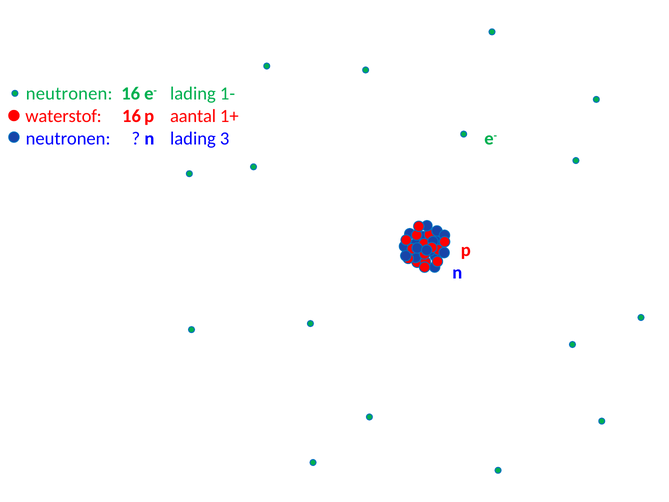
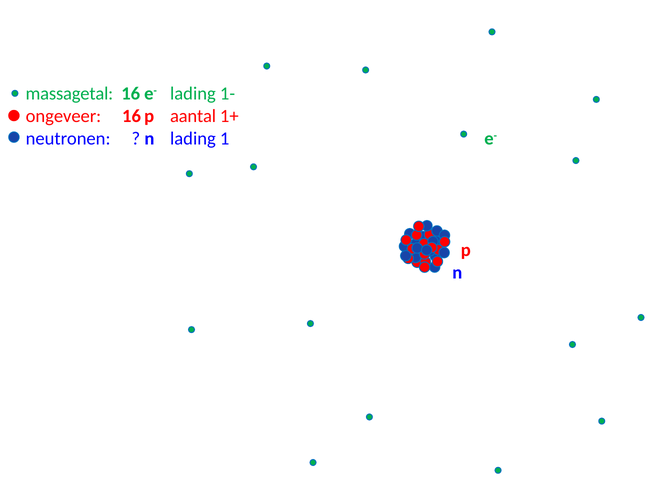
neutronen at (69, 94): neutronen -> massagetal
waterstof: waterstof -> ongeveer
3: 3 -> 1
